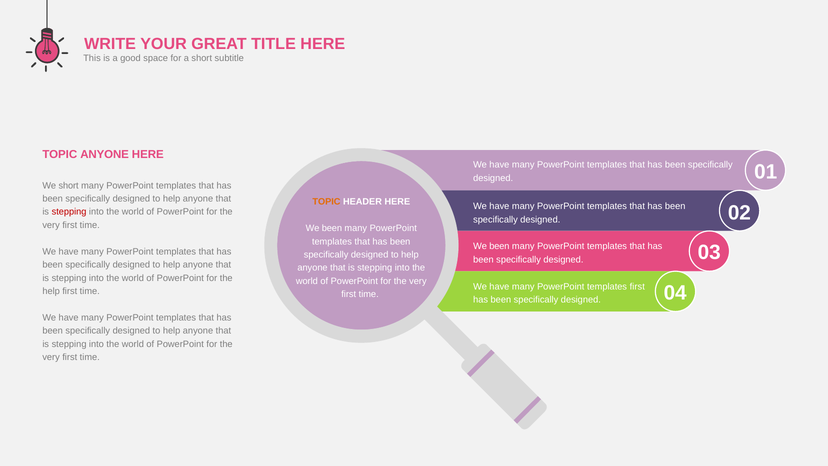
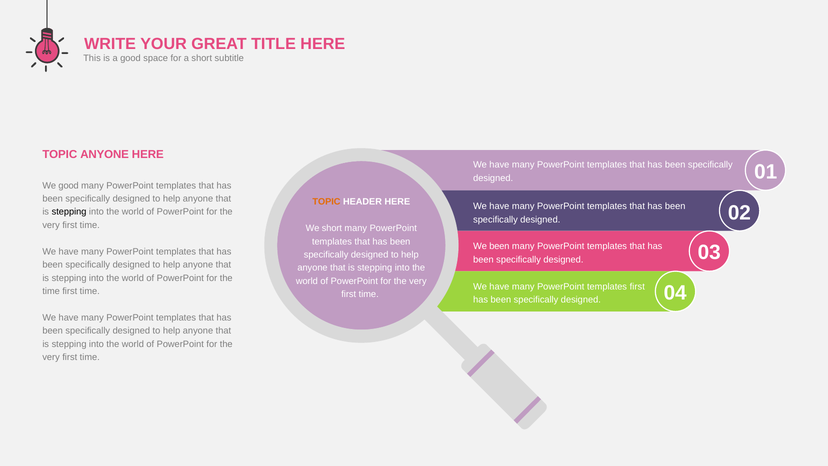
We short: short -> good
stepping at (69, 212) colour: red -> black
been at (332, 228): been -> short
help at (51, 291): help -> time
